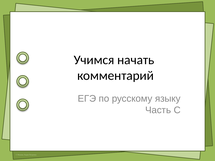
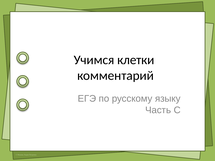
начать: начать -> клетки
